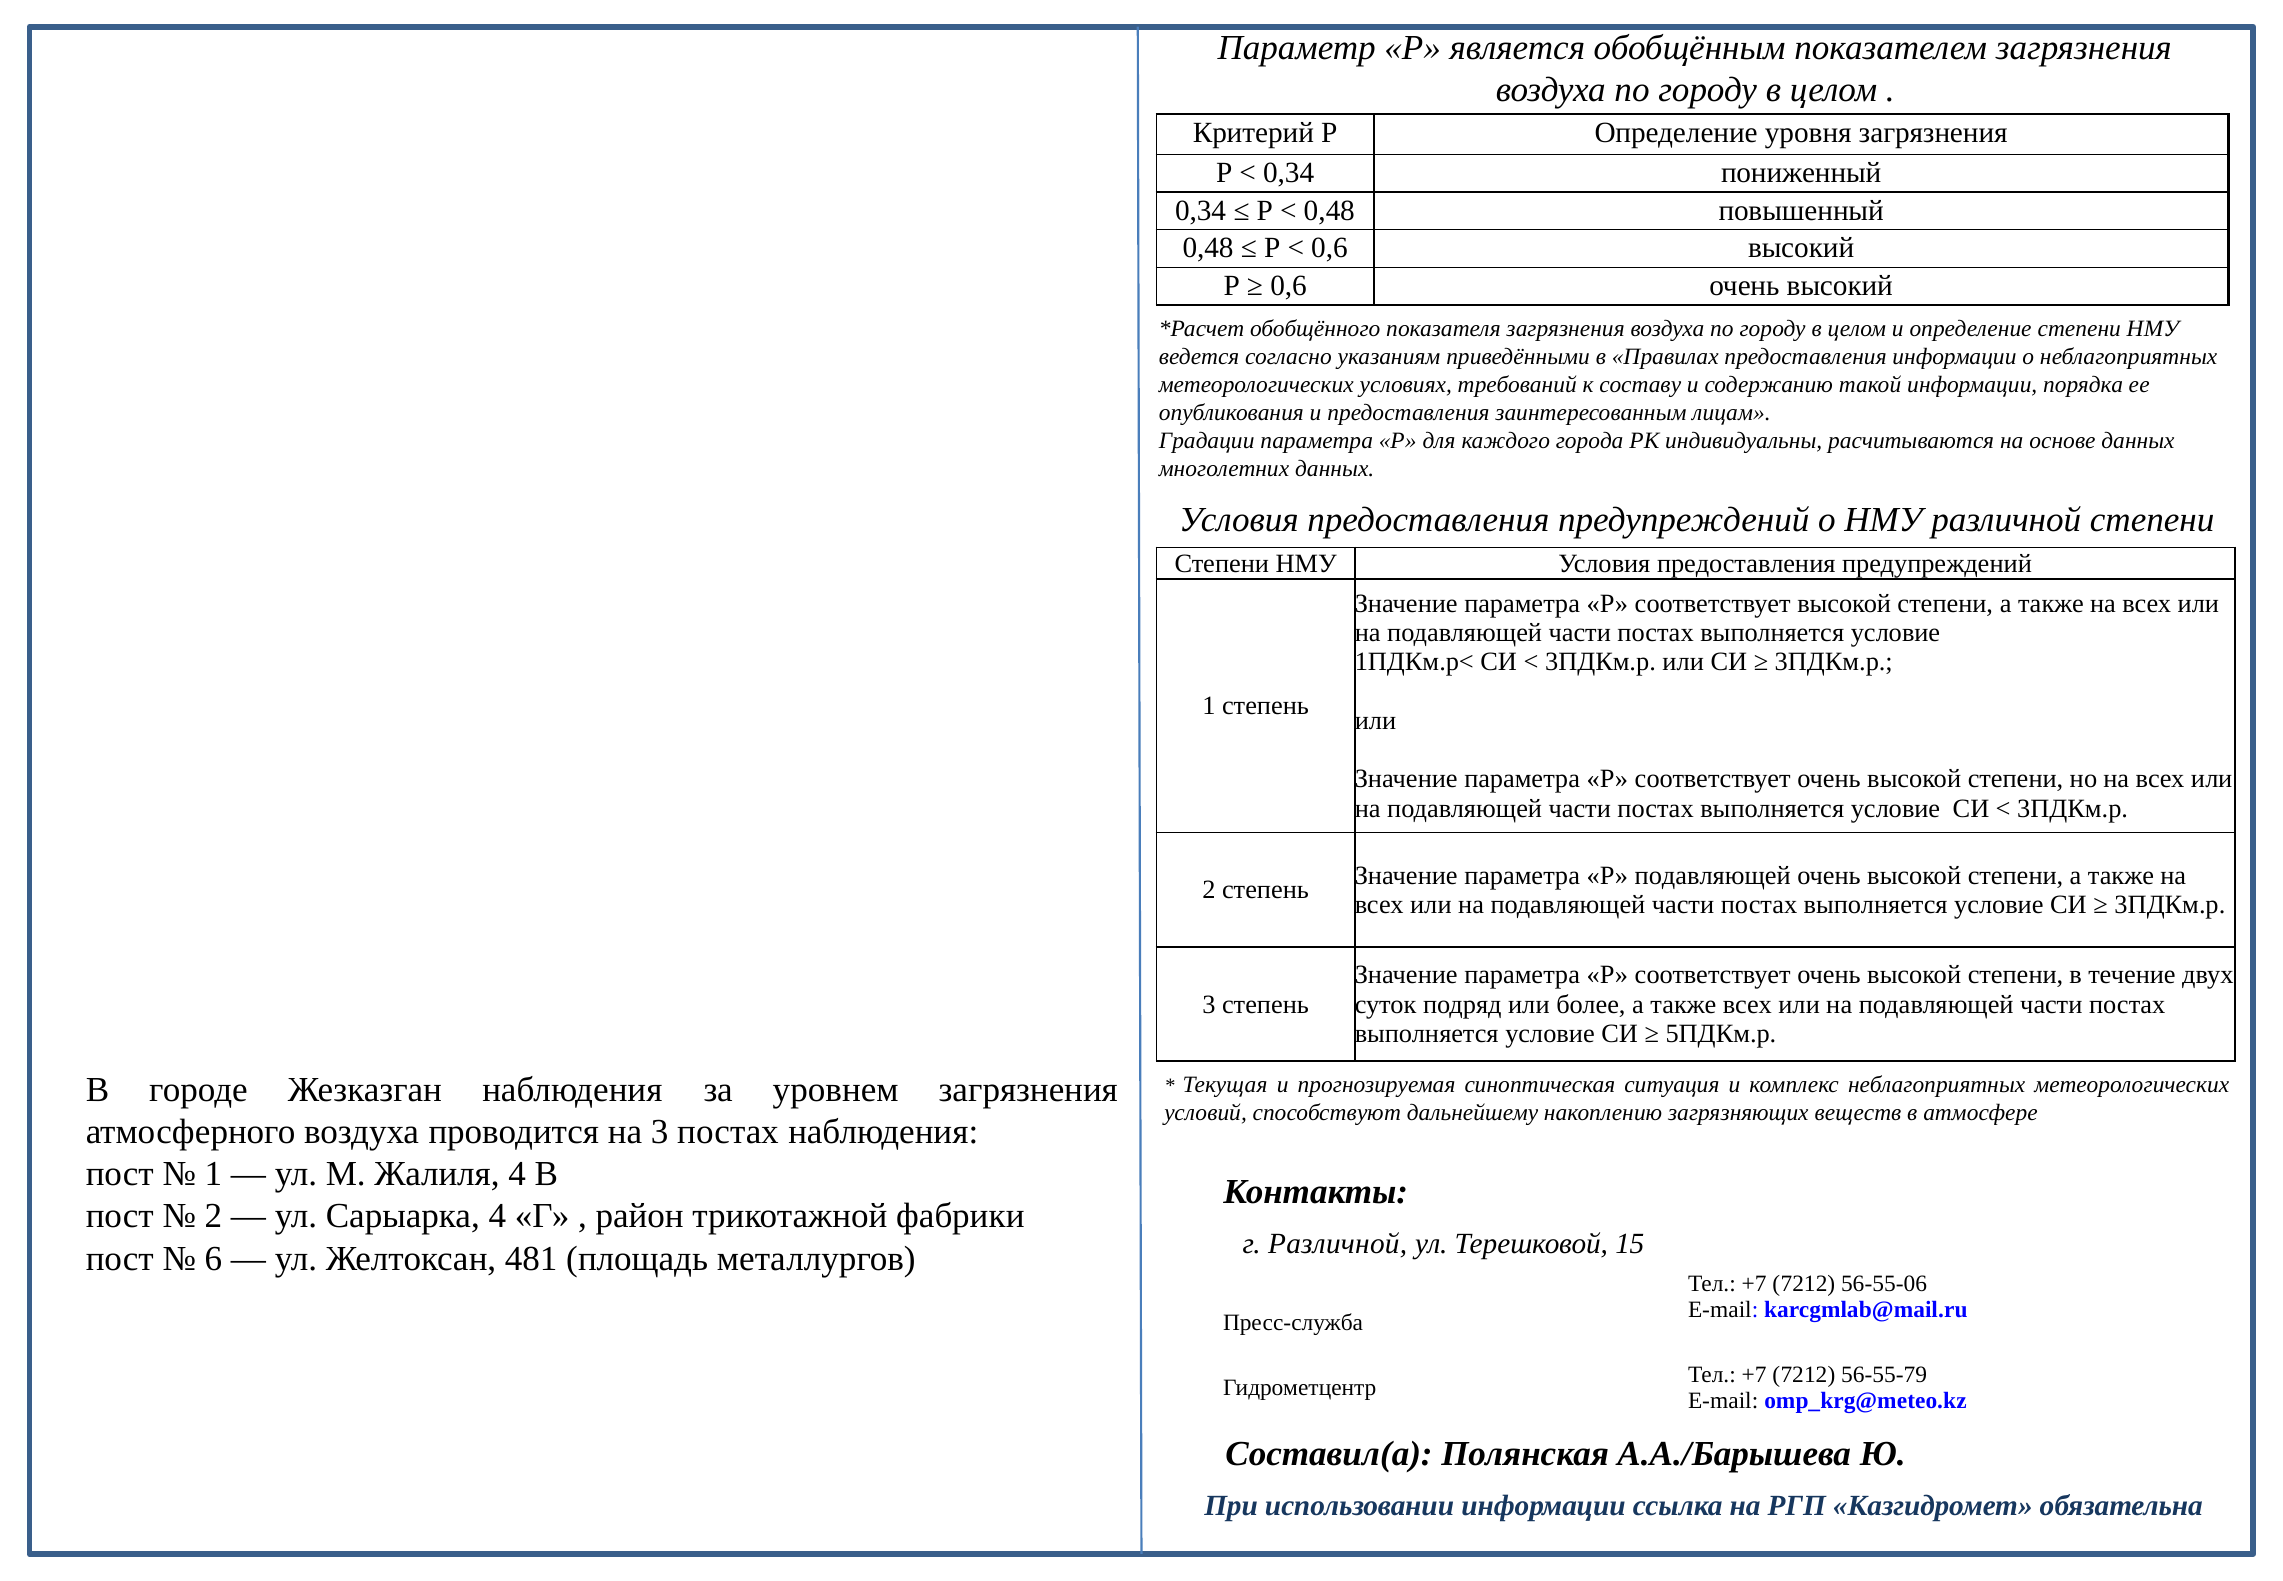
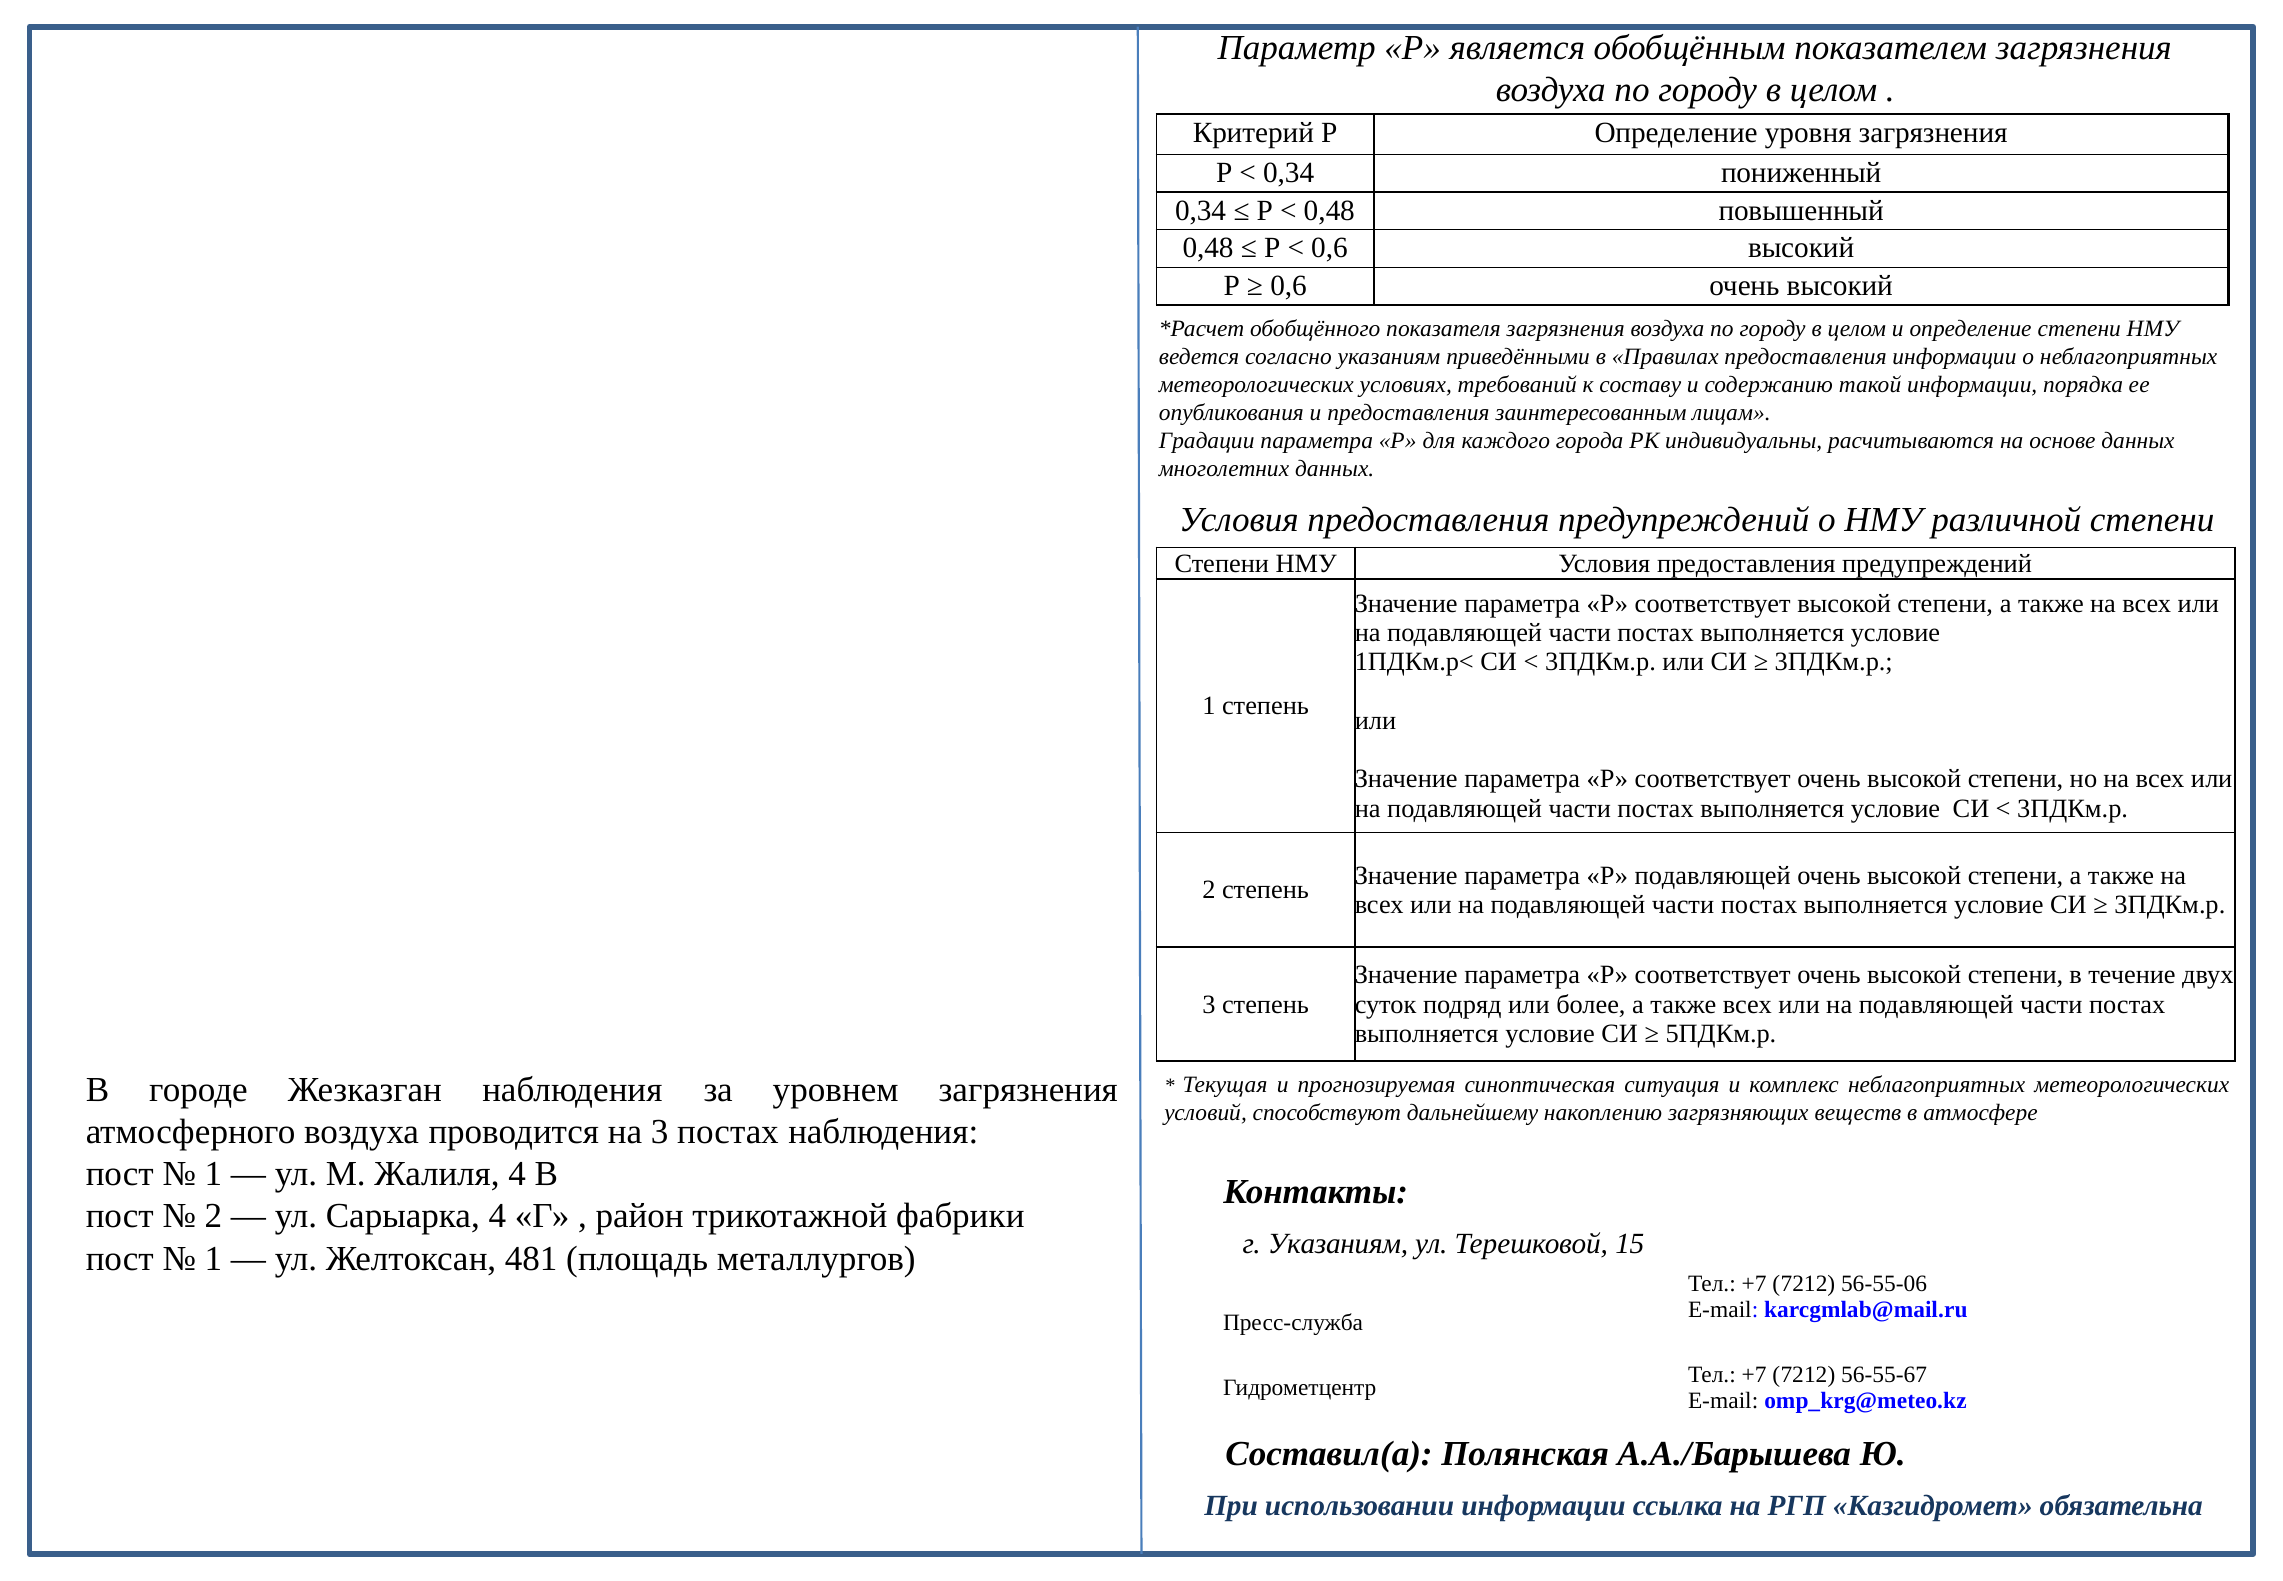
г Различной: Различной -> Указаниям
6 at (213, 1258): 6 -> 1
56-55-79: 56-55-79 -> 56-55-67
